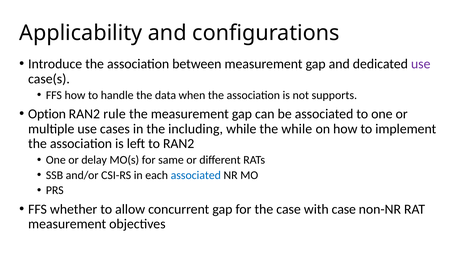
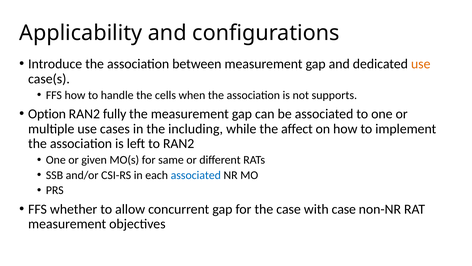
use at (421, 64) colour: purple -> orange
data: data -> cells
rule: rule -> fully
the while: while -> affect
delay: delay -> given
